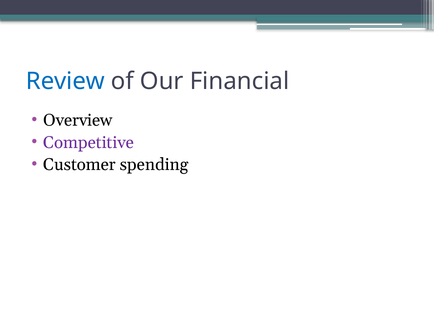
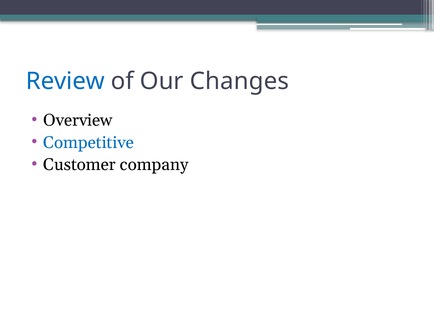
Financial: Financial -> Changes
Competitive colour: purple -> blue
spending: spending -> company
